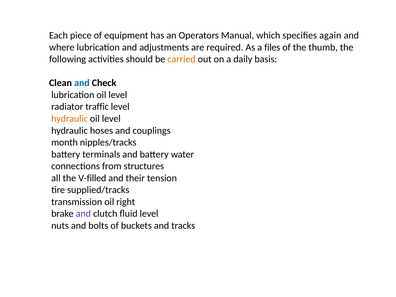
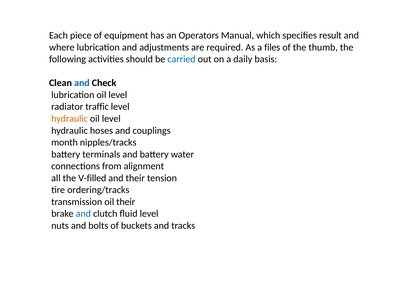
again: again -> result
carried colour: orange -> blue
structures: structures -> alignment
supplied/tracks: supplied/tracks -> ordering/tracks
oil right: right -> their
and at (83, 214) colour: purple -> blue
